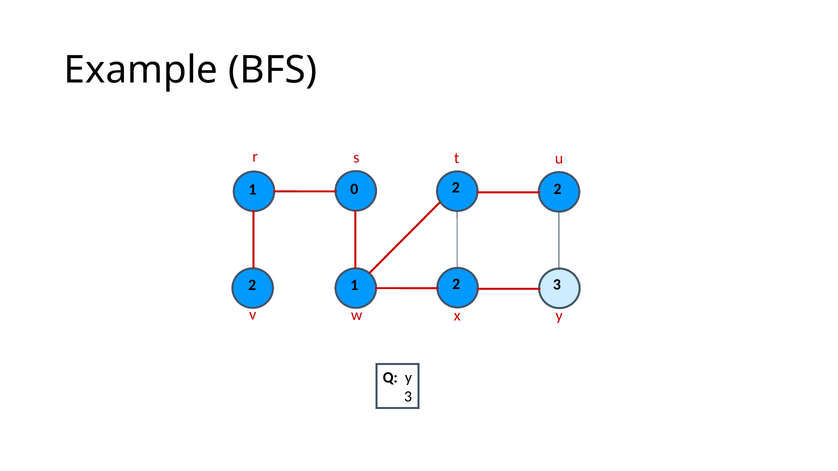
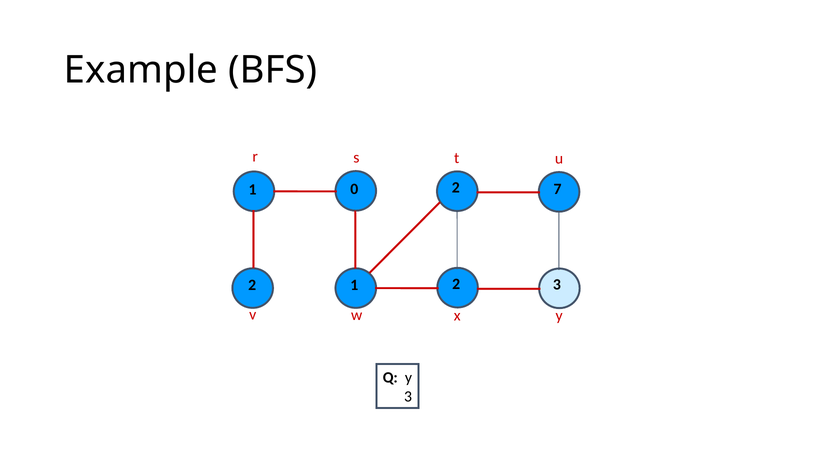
2 at (558, 189): 2 -> 7
